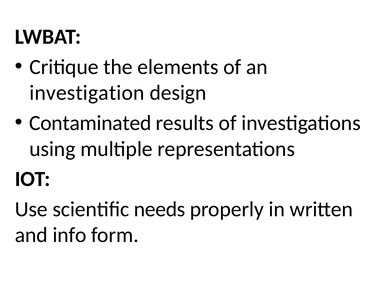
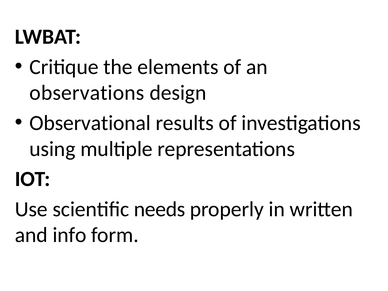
investigation: investigation -> observations
Contaminated: Contaminated -> Observational
